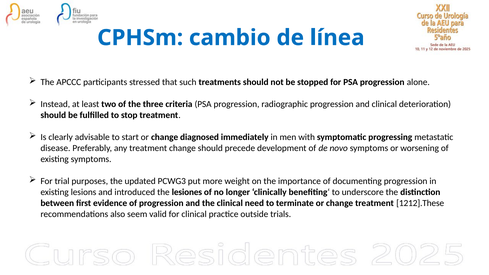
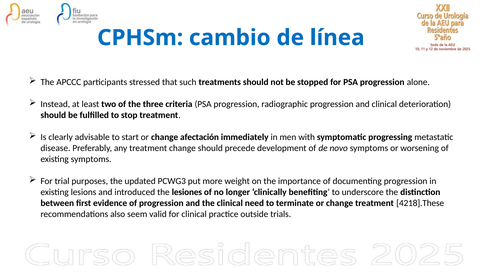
diagnosed: diagnosed -> afectación
1212].These: 1212].These -> 4218].These
